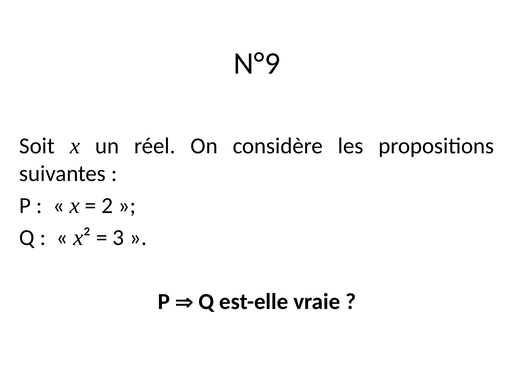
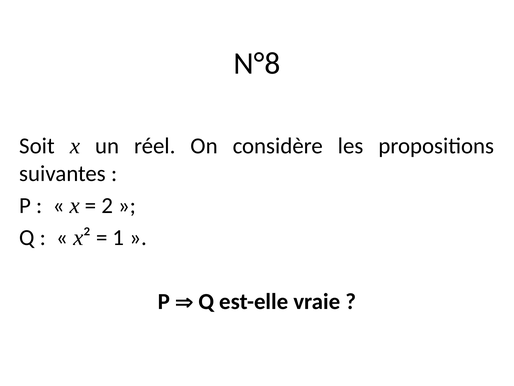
N°9: N°9 -> N°8
3: 3 -> 1
